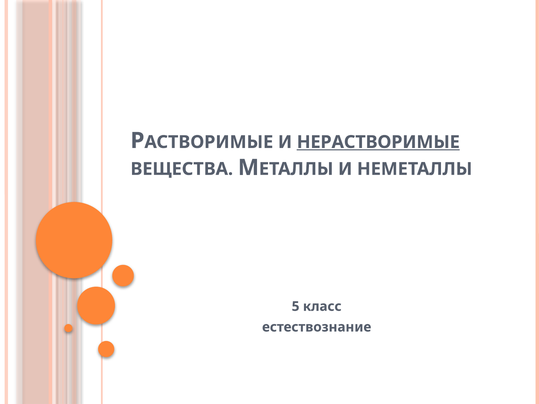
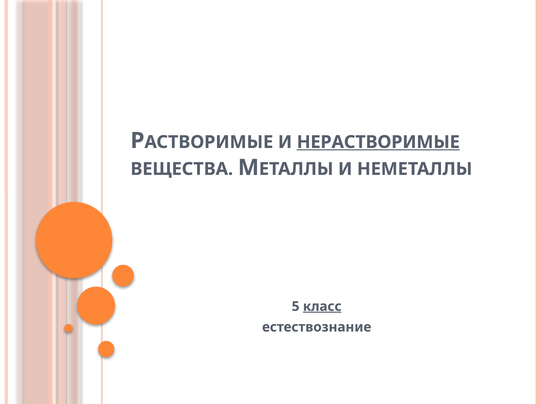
класс underline: none -> present
